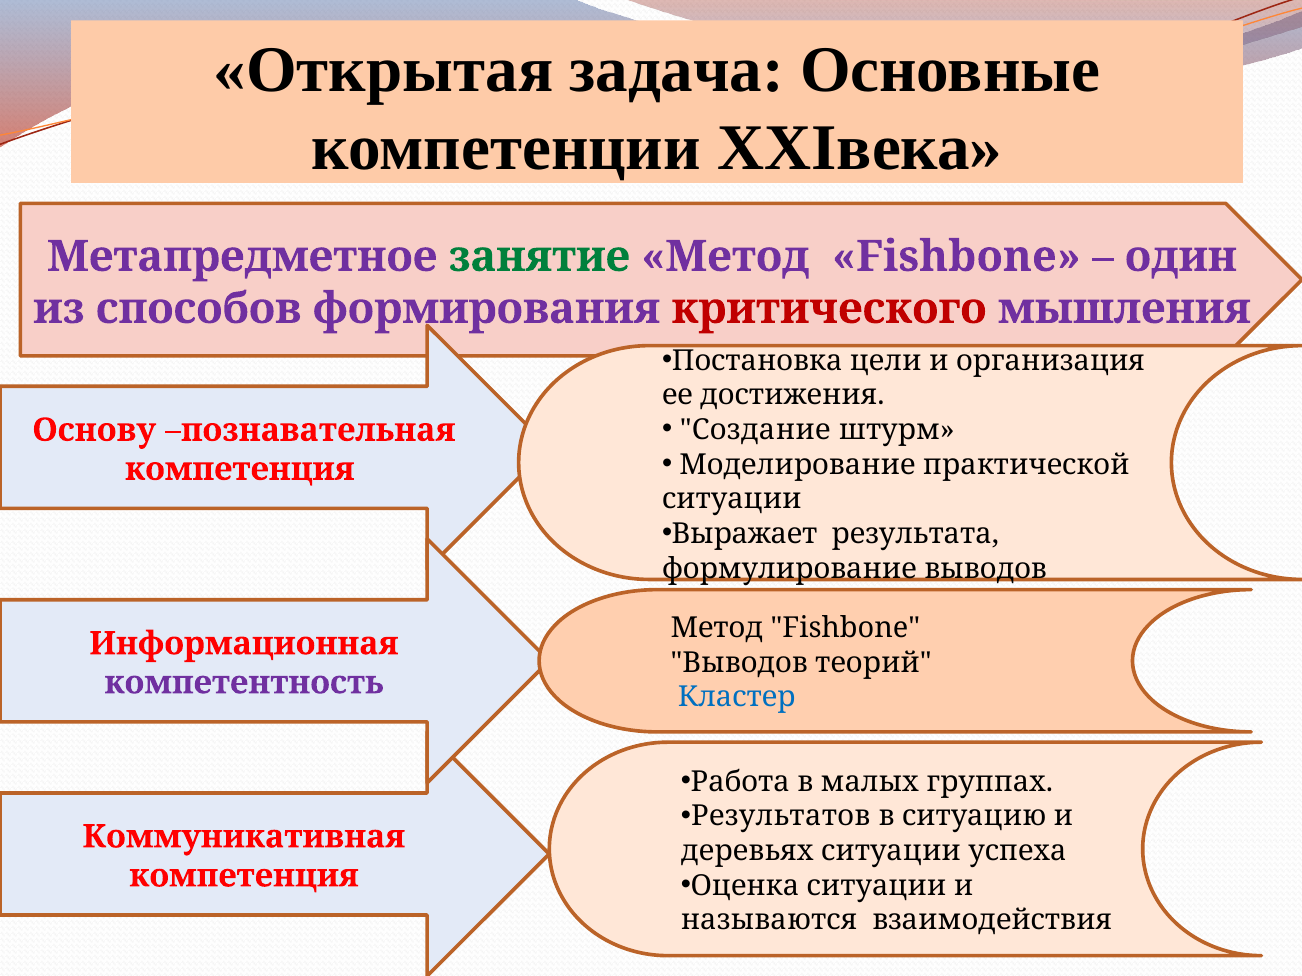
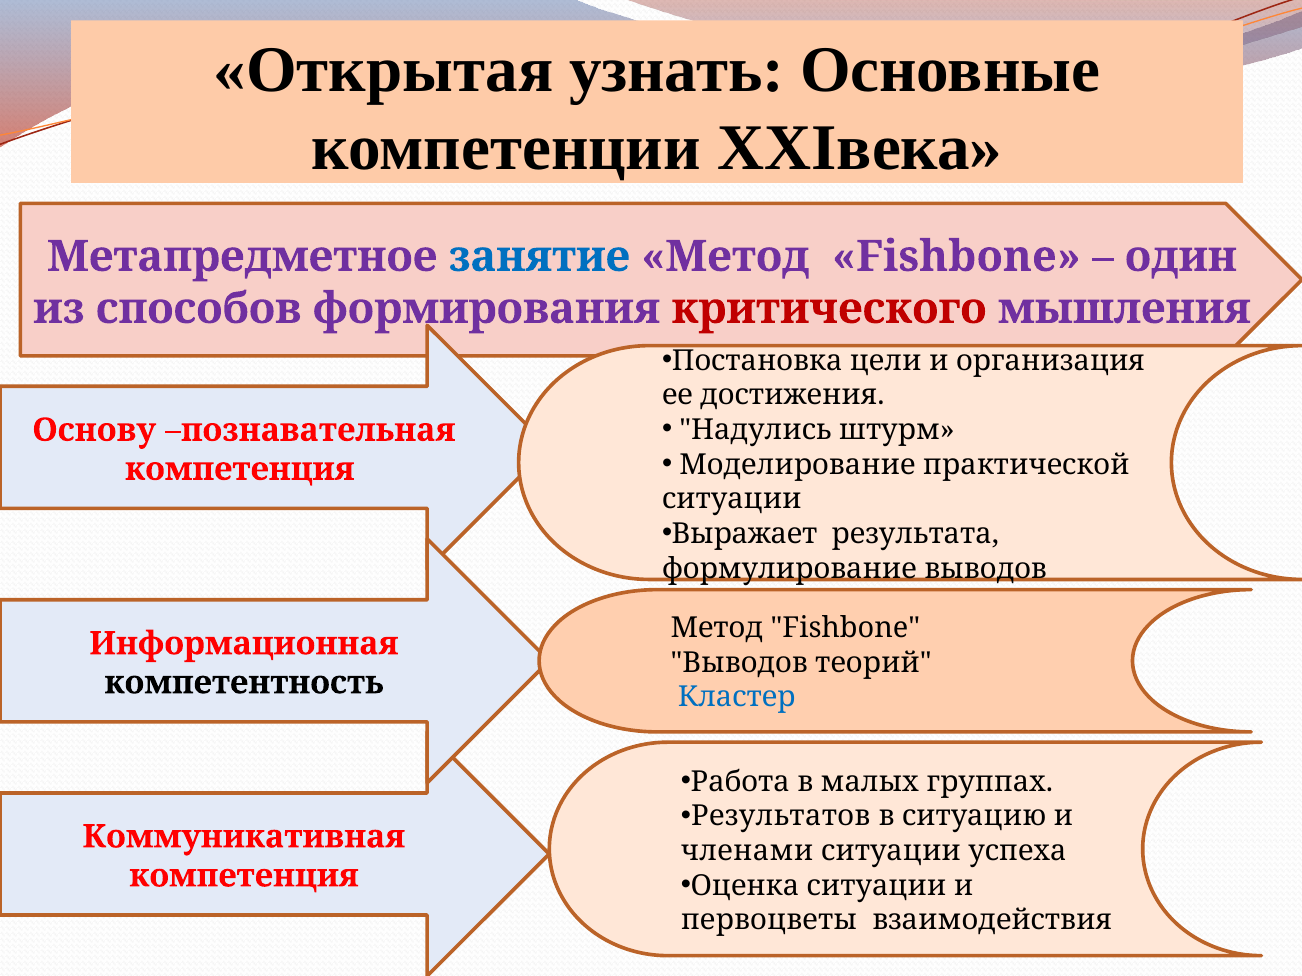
задача: задача -> узнать
занятие colour: green -> blue
Создание: Создание -> Надулись
компетентность colour: purple -> black
деревьях: деревьях -> членами
называются: называются -> первоцветы
